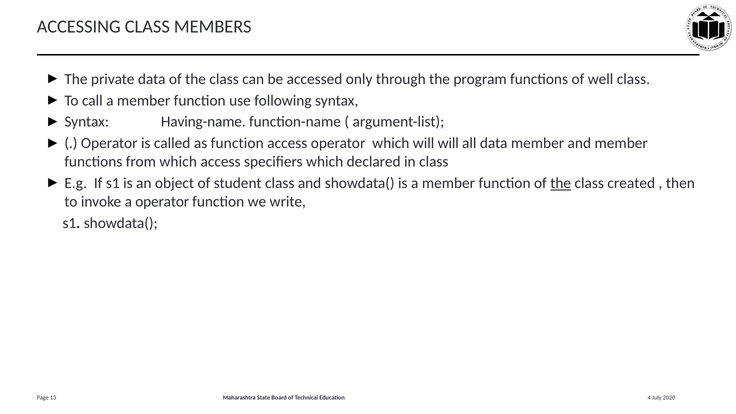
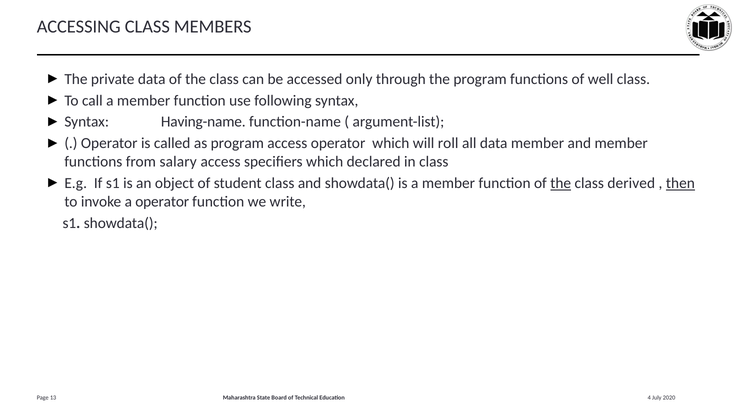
as function: function -> program
will will: will -> roll
from which: which -> salary
created: created -> derived
then underline: none -> present
